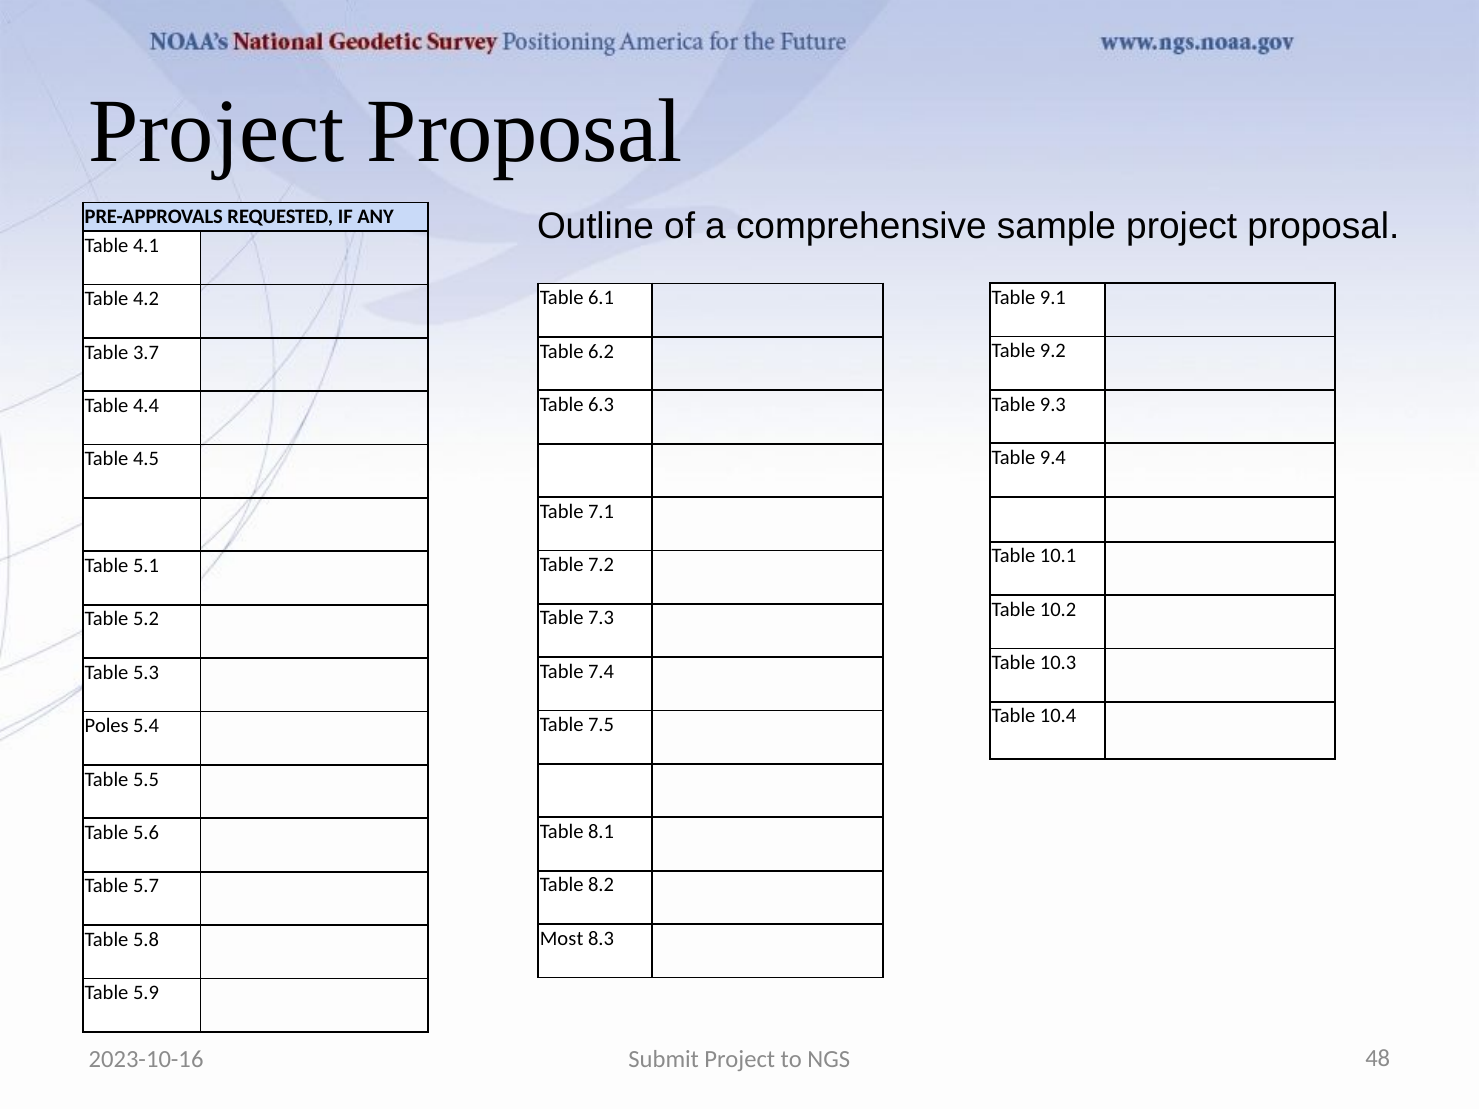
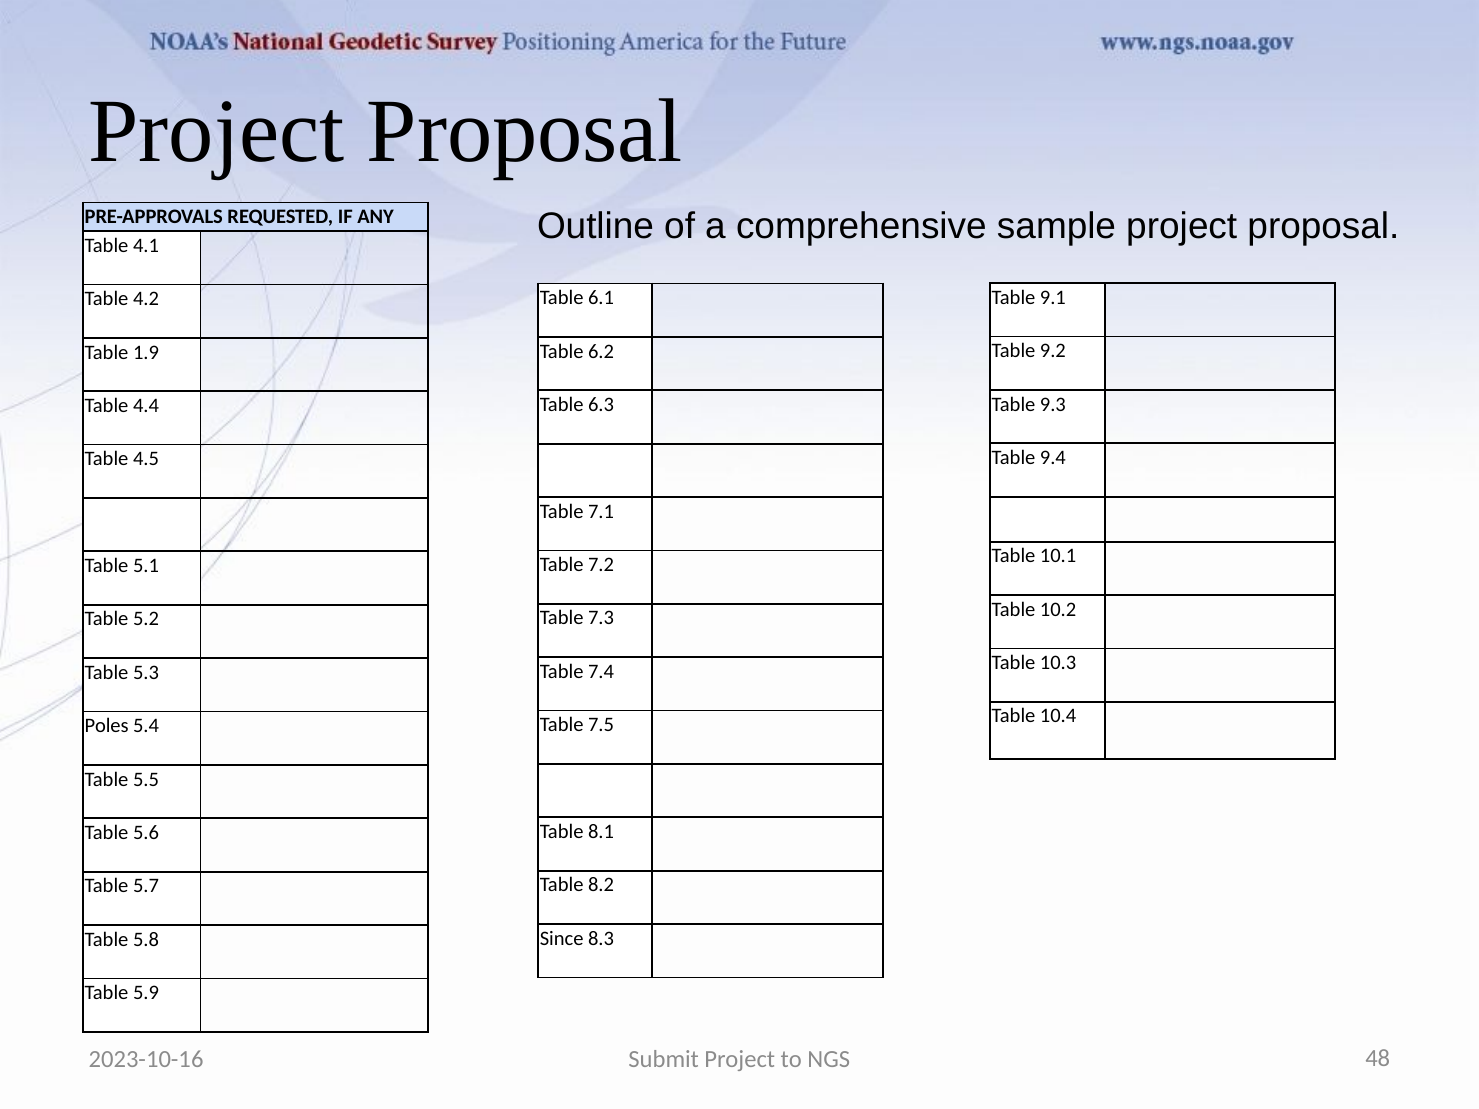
3.7: 3.7 -> 1.9
Most: Most -> Since
